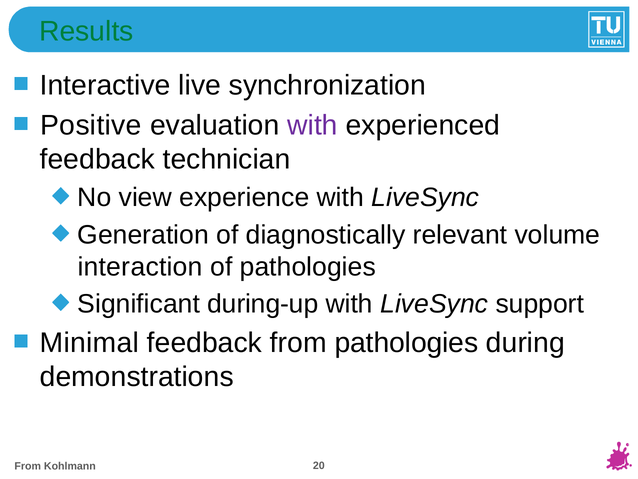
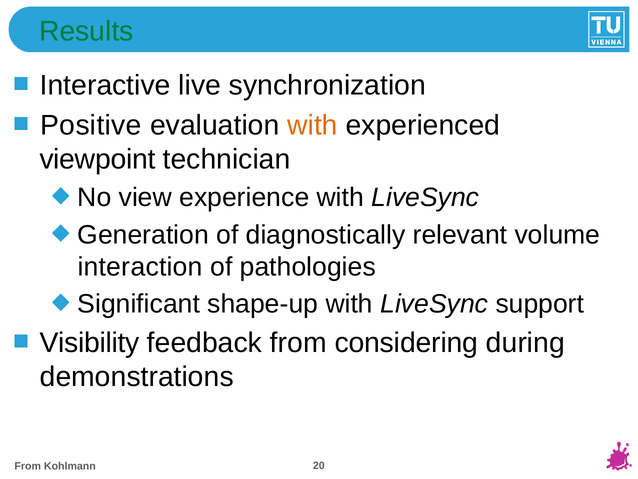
with at (313, 125) colour: purple -> orange
feedback at (97, 159): feedback -> viewpoint
during-up: during-up -> shape-up
Minimal: Minimal -> Visibility
from pathologies: pathologies -> considering
